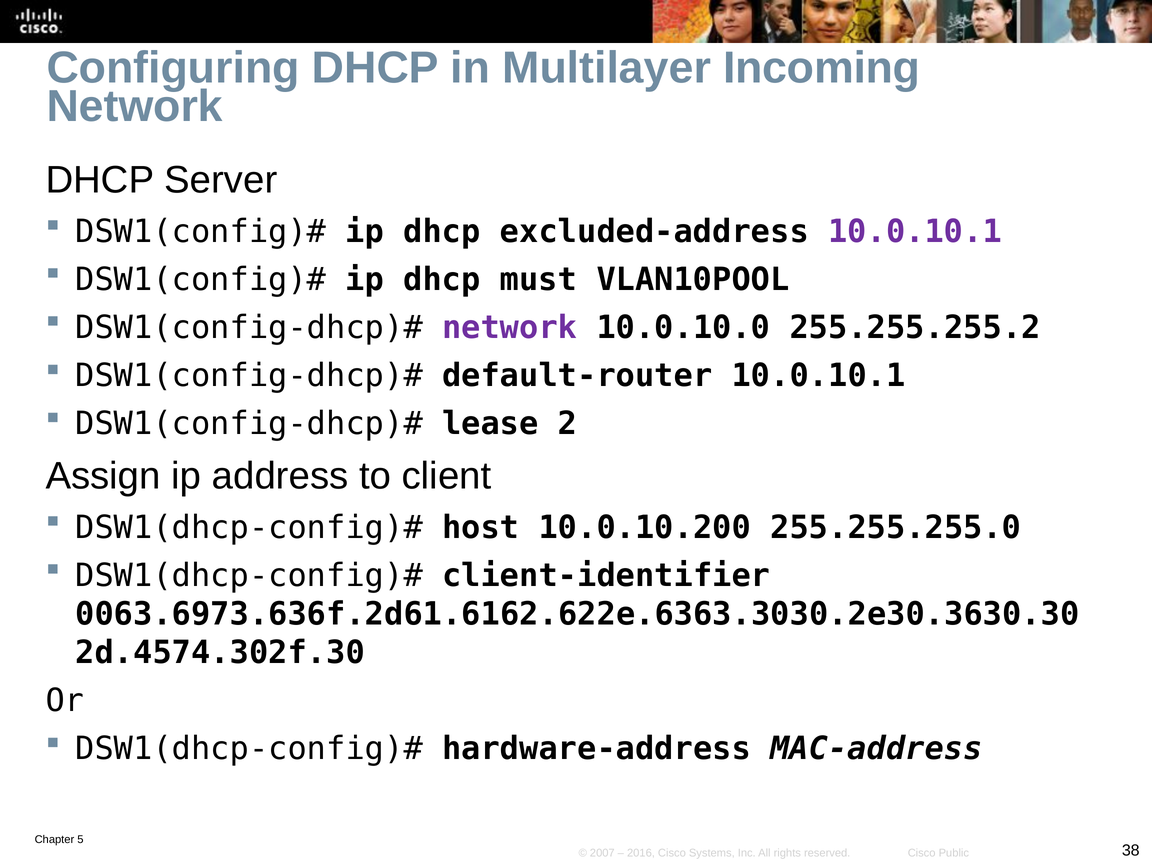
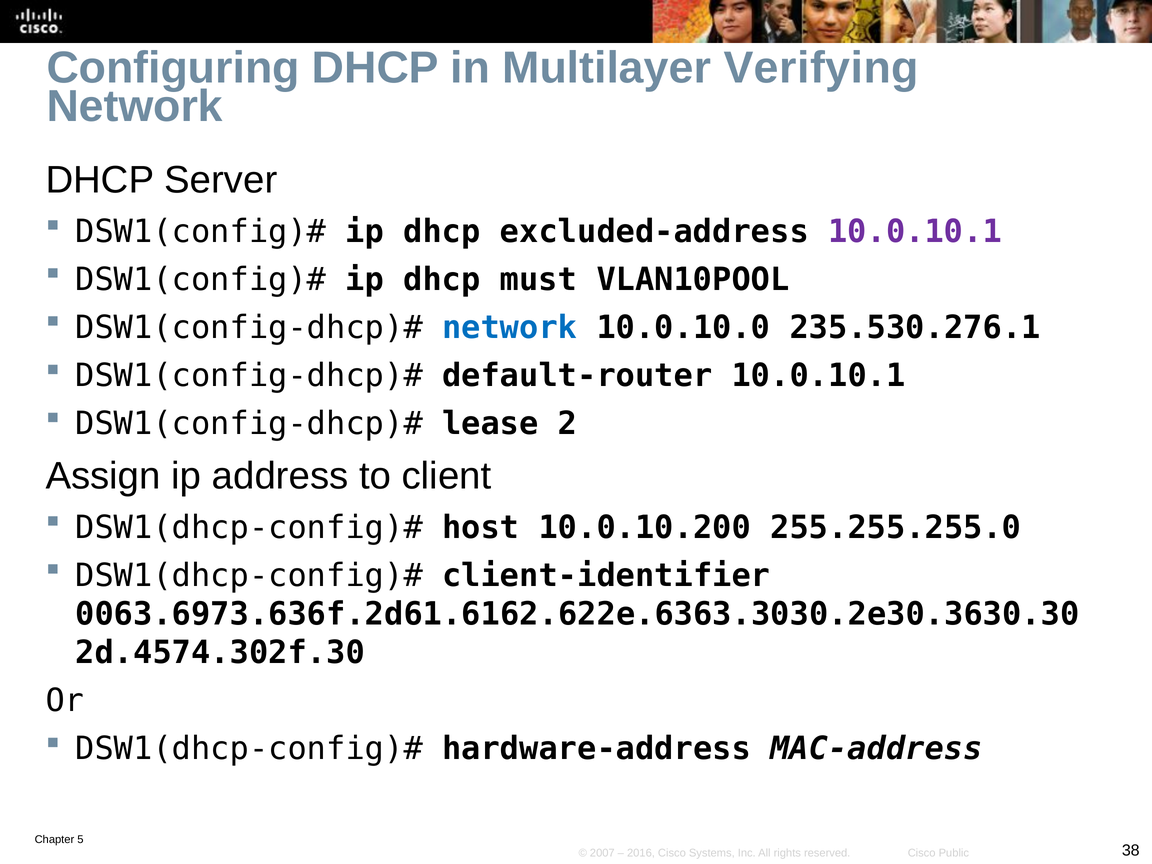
Incoming: Incoming -> Verifying
network at (510, 328) colour: purple -> blue
255.255.255.2: 255.255.255.2 -> 235.530.276.1
